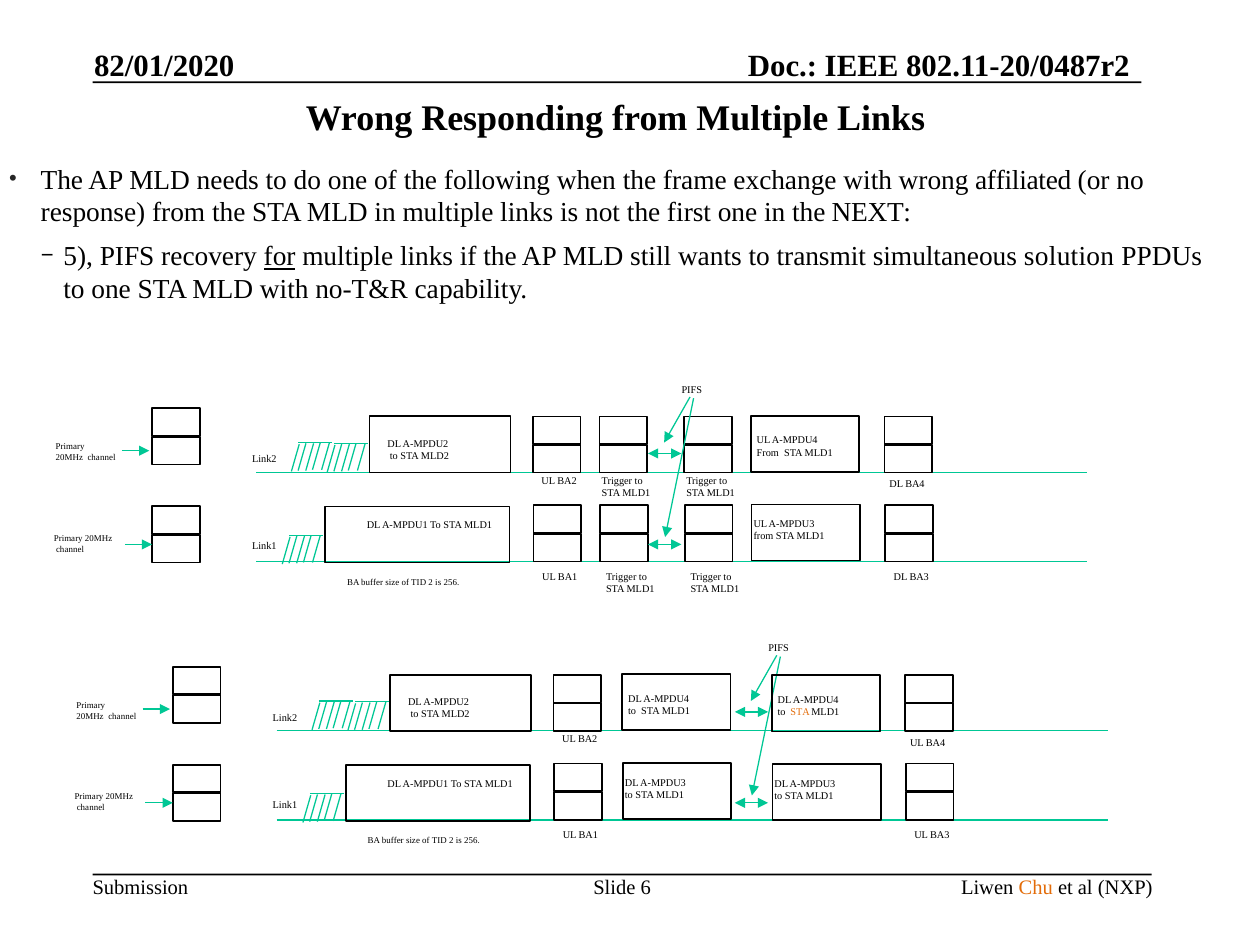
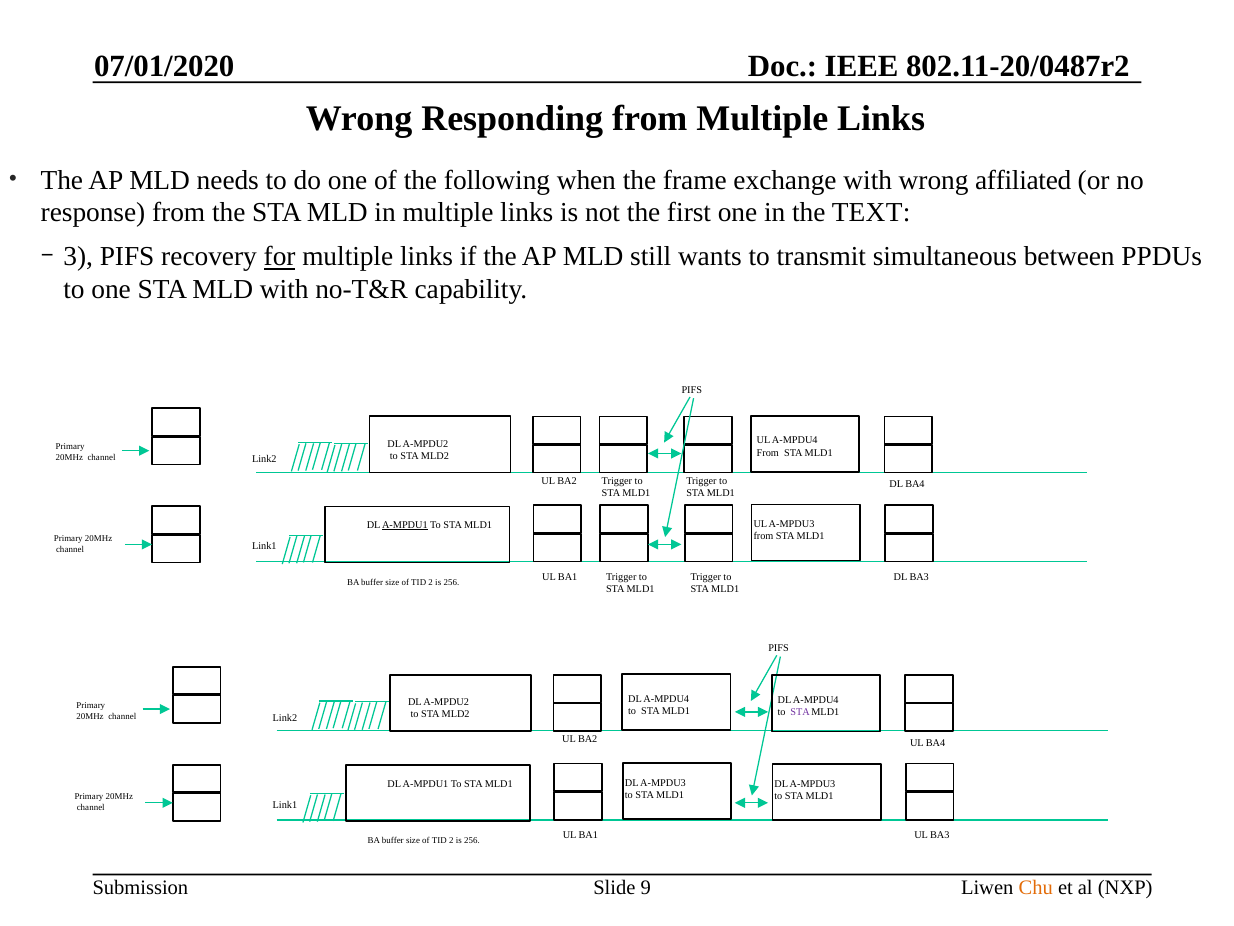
82/01/2020: 82/01/2020 -> 07/01/2020
NEXT: NEXT -> TEXT
5: 5 -> 3
solution: solution -> between
A-MPDU1 at (405, 525) underline: none -> present
STA at (800, 712) colour: orange -> purple
6: 6 -> 9
